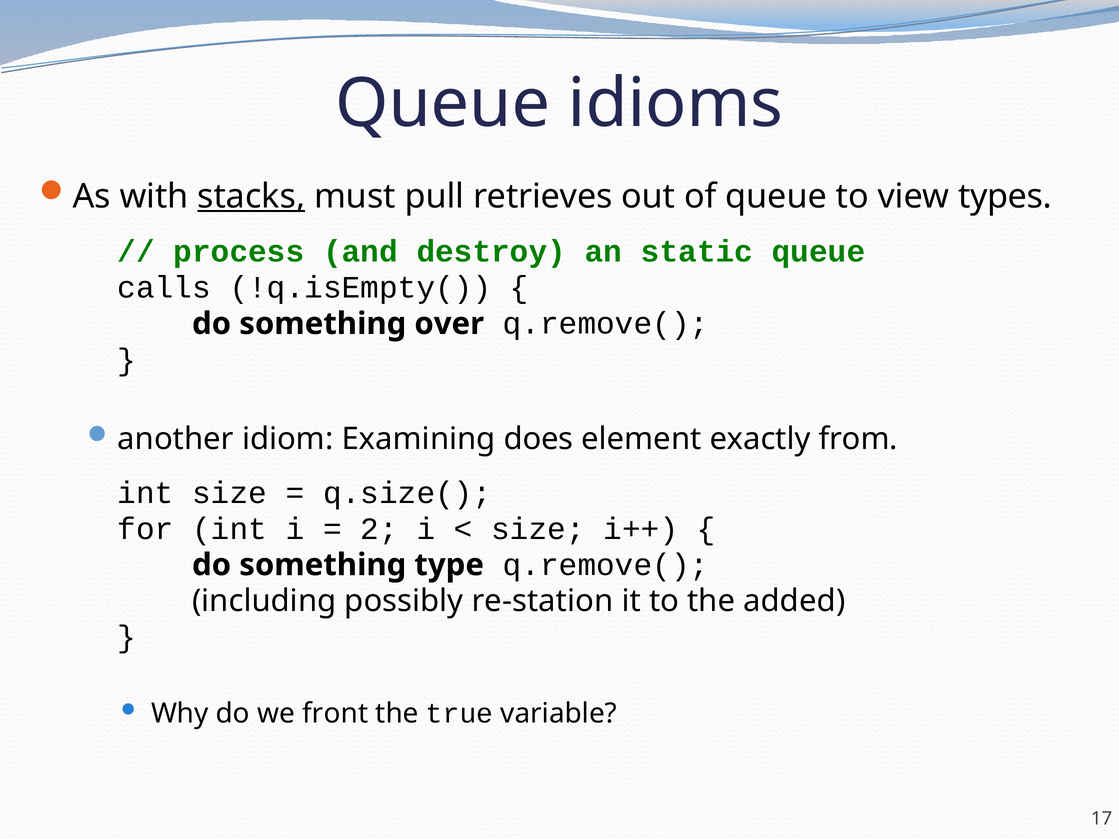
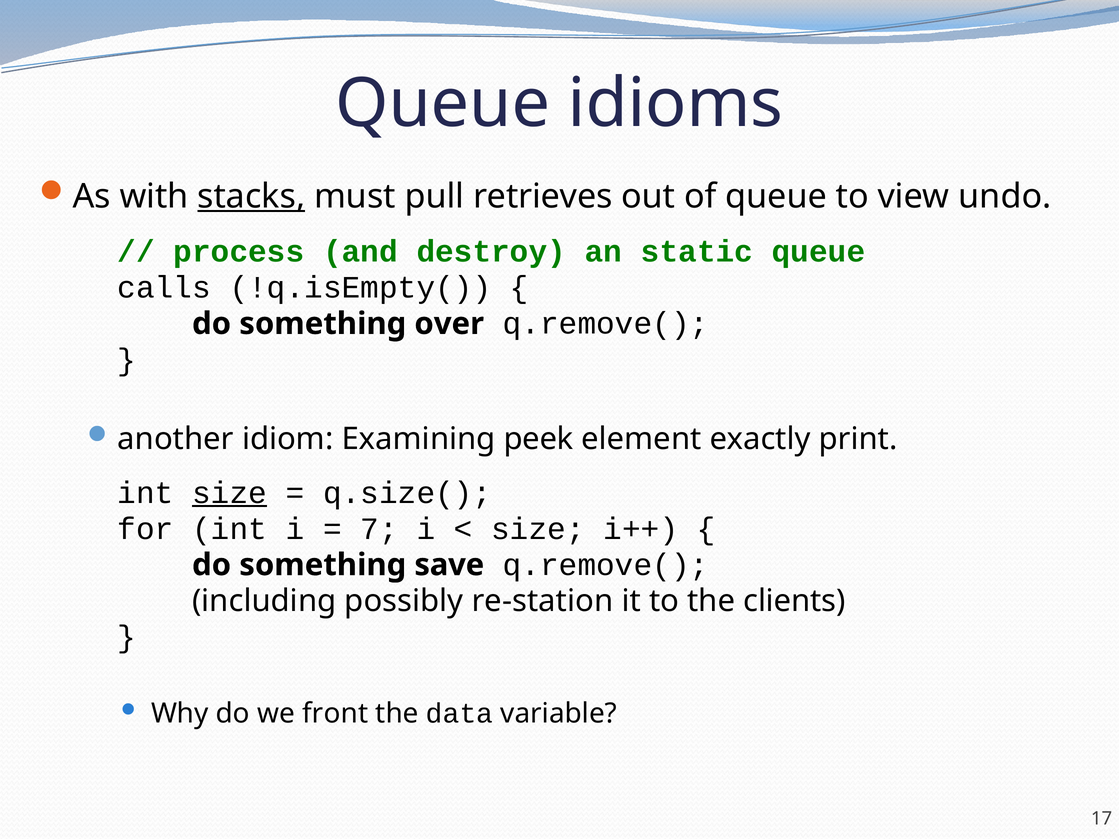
types: types -> undo
does: does -> peek
from: from -> print
size at (229, 493) underline: none -> present
2: 2 -> 7
type: type -> save
added: added -> clients
true: true -> data
